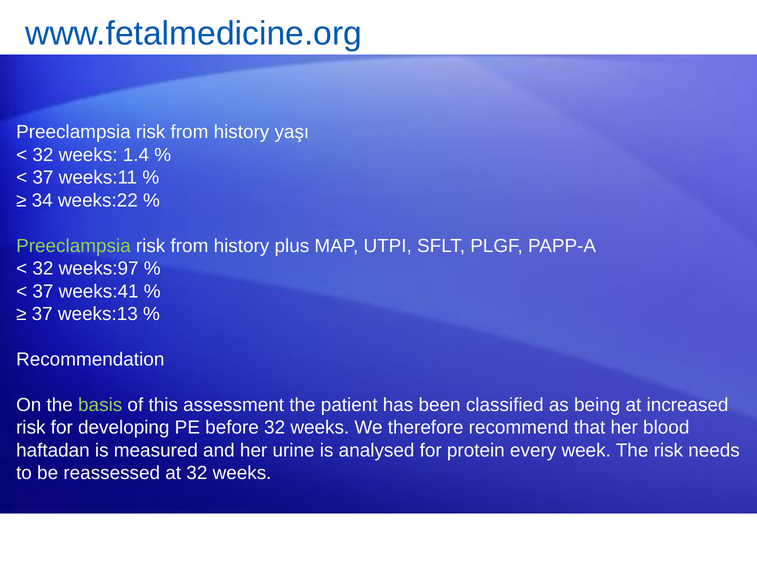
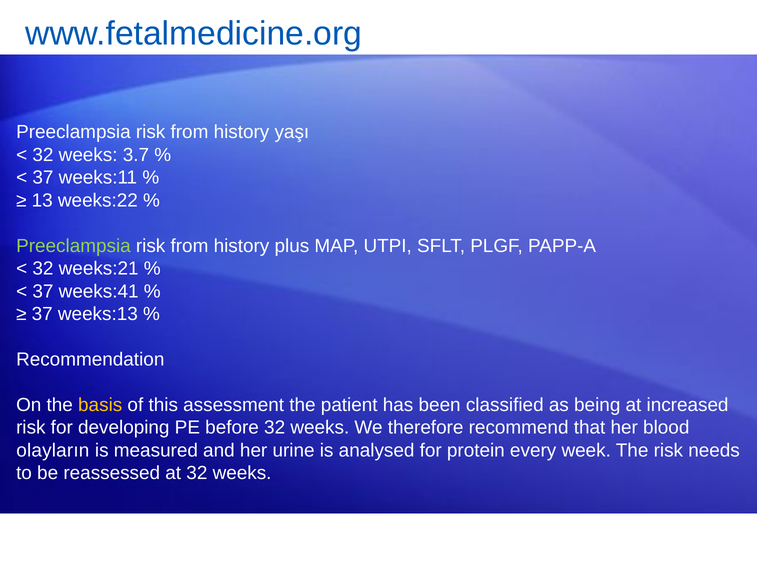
1.4: 1.4 -> 3.7
34: 34 -> 13
weeks:97: weeks:97 -> weeks:21
basis colour: light green -> yellow
haftadan: haftadan -> olayların
